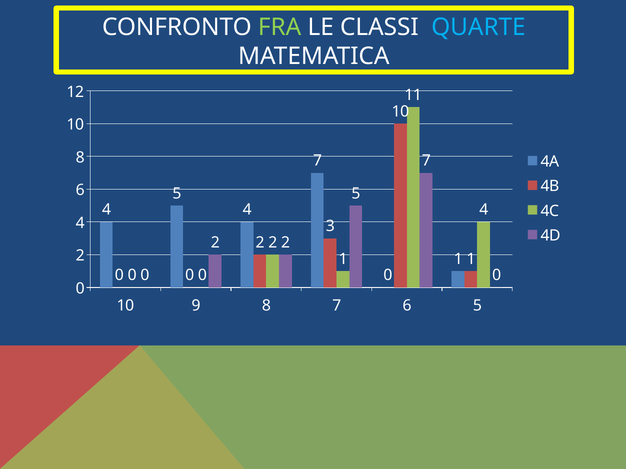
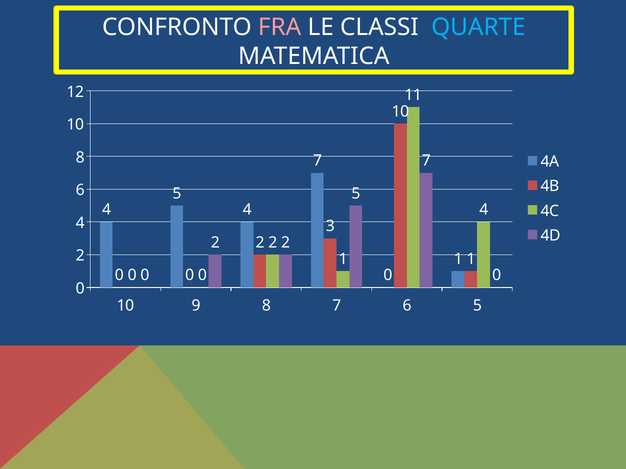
FRA colour: light green -> pink
